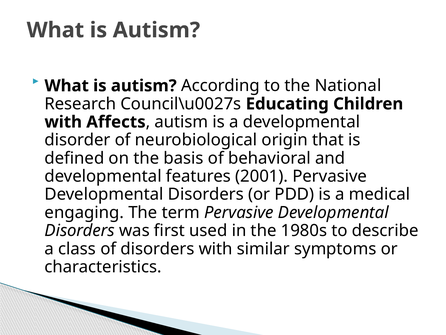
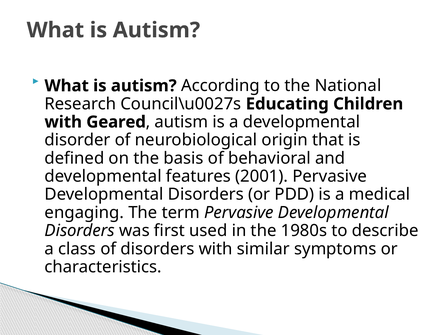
Affects: Affects -> Geared
